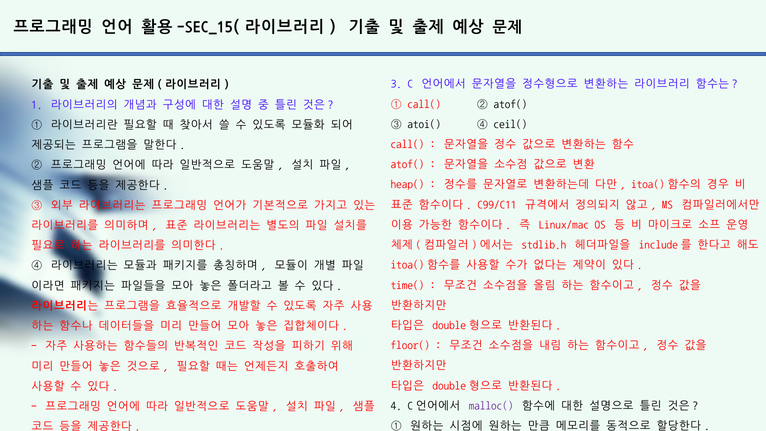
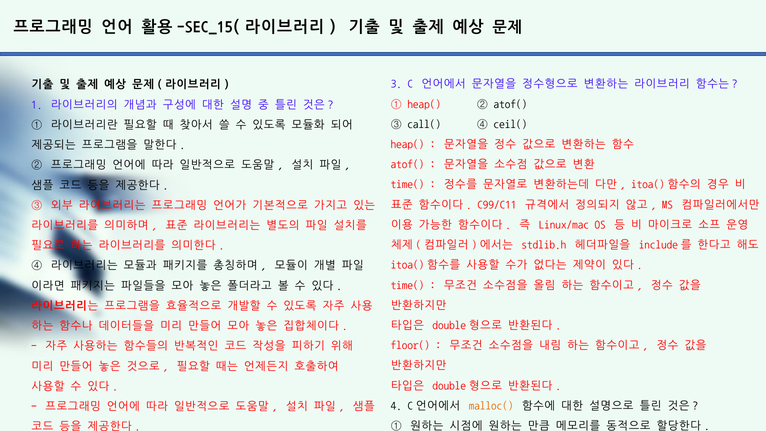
① call(: call( -> heap(
③ atoi(: atoi( -> call(
call( at (407, 144): call( -> heap(
heap( at (407, 184): heap( -> time(
malloc( at (491, 405) colour: purple -> orange
